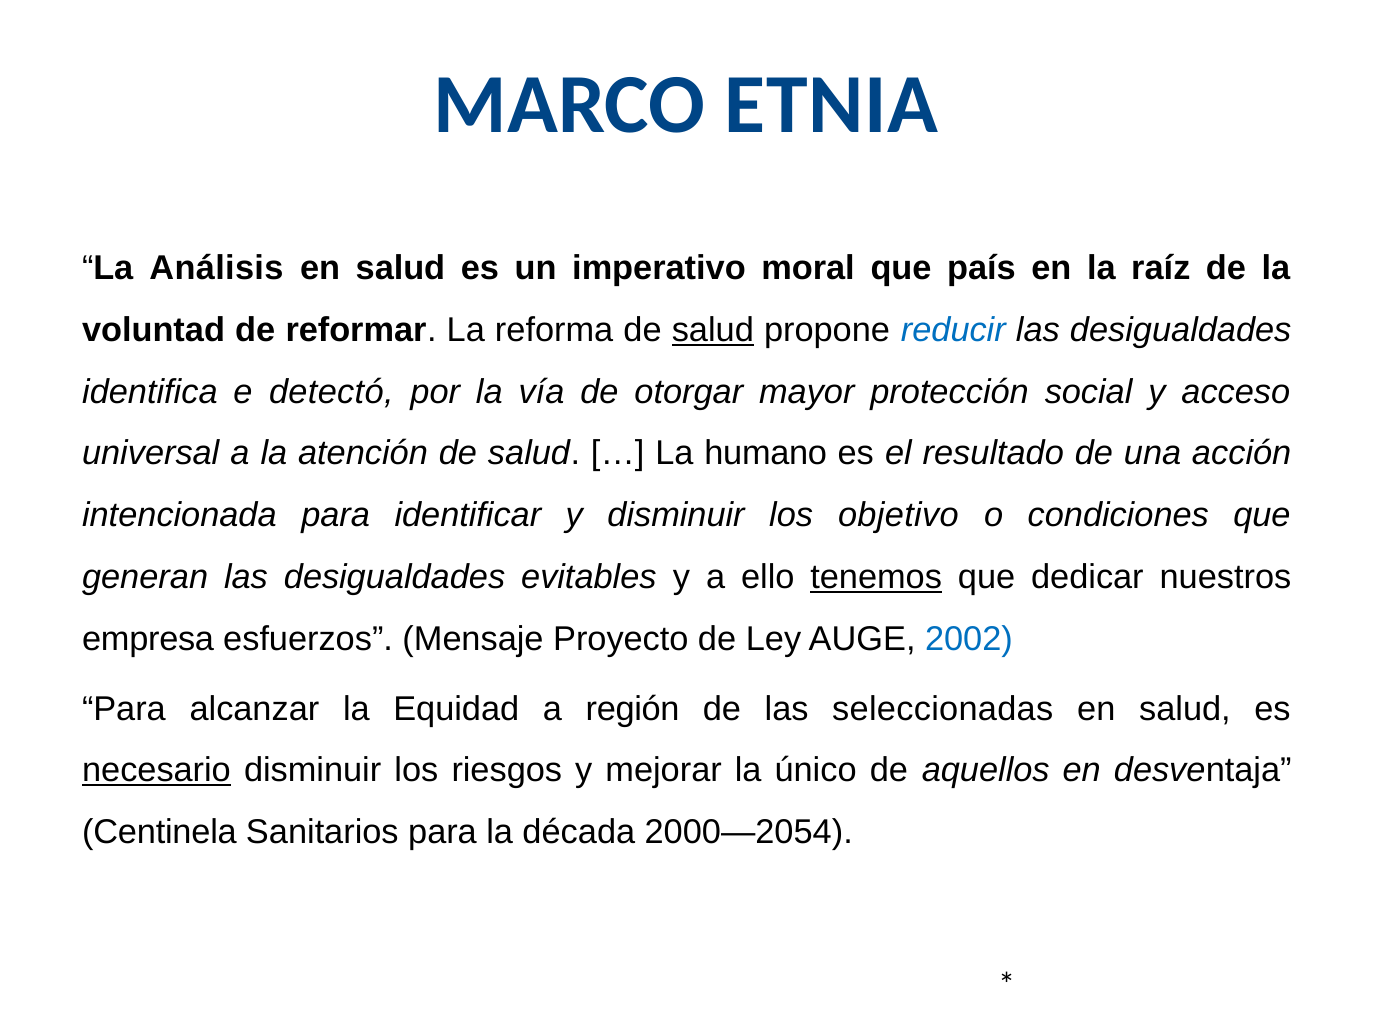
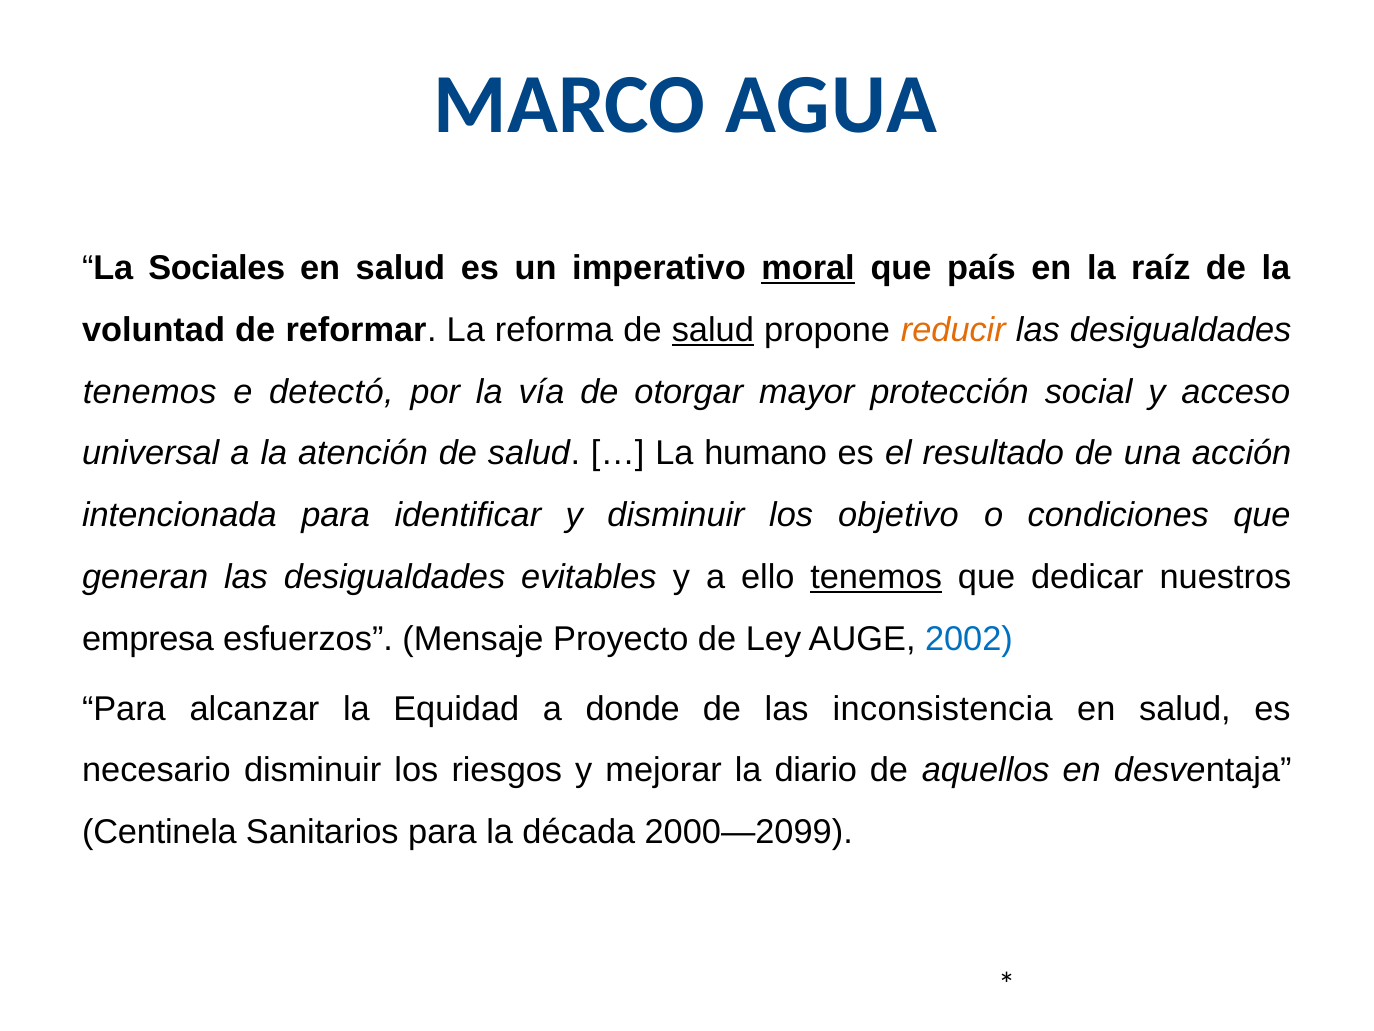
ETNIA: ETNIA -> AGUA
Análisis: Análisis -> Sociales
moral underline: none -> present
reducir colour: blue -> orange
identifica at (150, 392): identifica -> tenemos
región: región -> donde
seleccionadas: seleccionadas -> inconsistencia
necesario underline: present -> none
único: único -> diario
2000―2054: 2000―2054 -> 2000―2099
